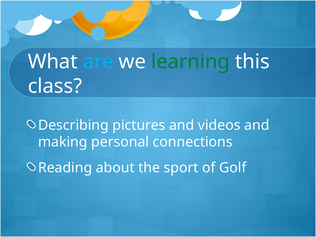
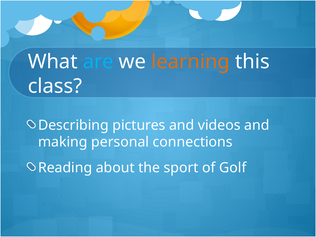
learning colour: green -> orange
